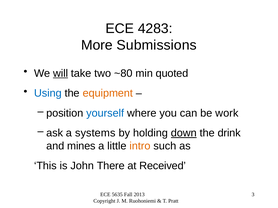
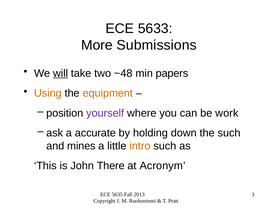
4283: 4283 -> 5633
~80: ~80 -> ~48
quoted: quoted -> papers
Using colour: blue -> orange
yourself colour: blue -> purple
systems: systems -> accurate
down underline: present -> none
the drink: drink -> such
Received: Received -> Acronym
